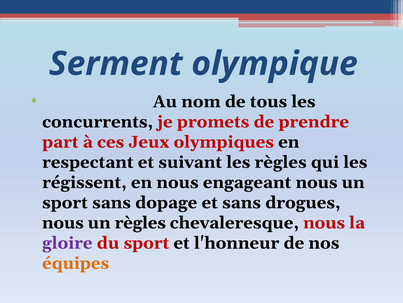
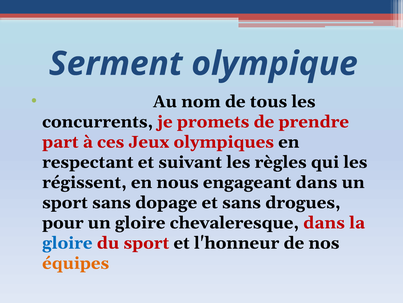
engageant nous: nous -> dans
nous at (63, 222): nous -> pour
un règles: règles -> gloire
chevaleresque nous: nous -> dans
gloire at (67, 242) colour: purple -> blue
